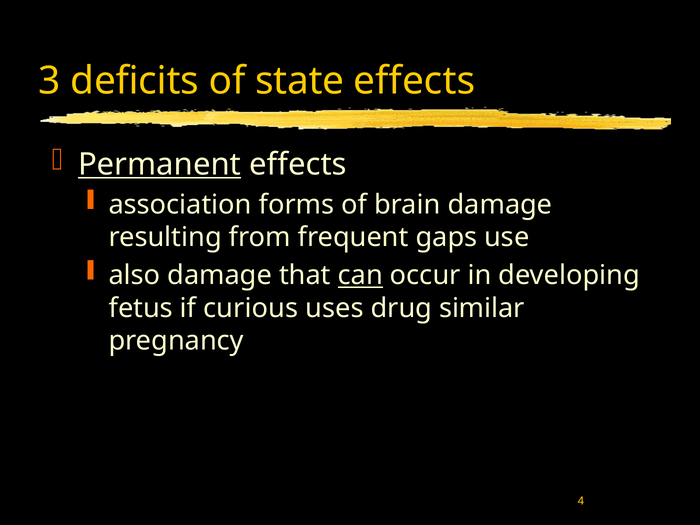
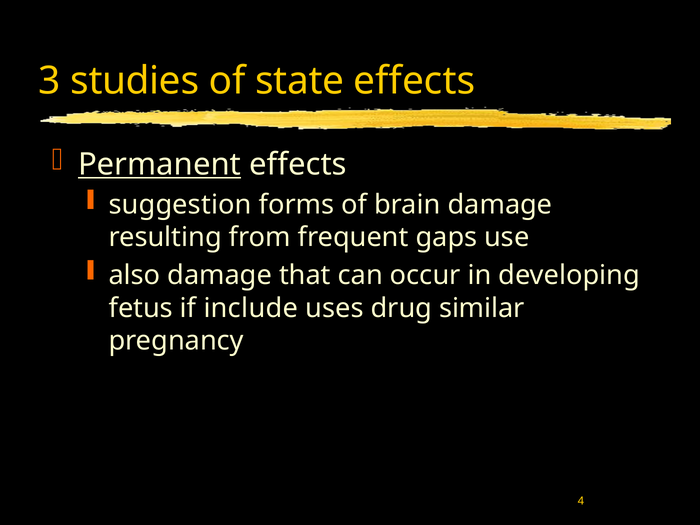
deficits: deficits -> studies
association: association -> suggestion
can underline: present -> none
curious: curious -> include
